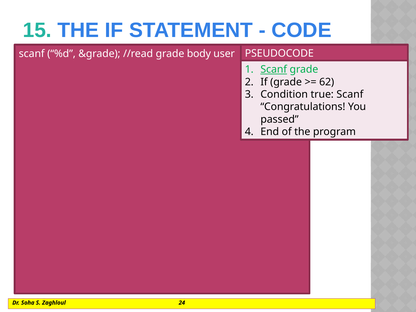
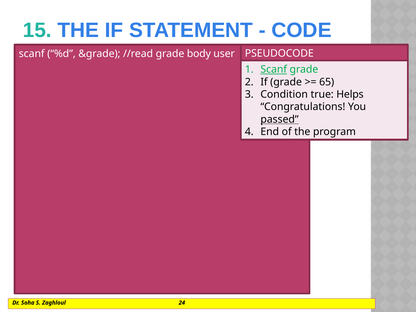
62: 62 -> 65
true Scanf: Scanf -> Helps
passed underline: none -> present
